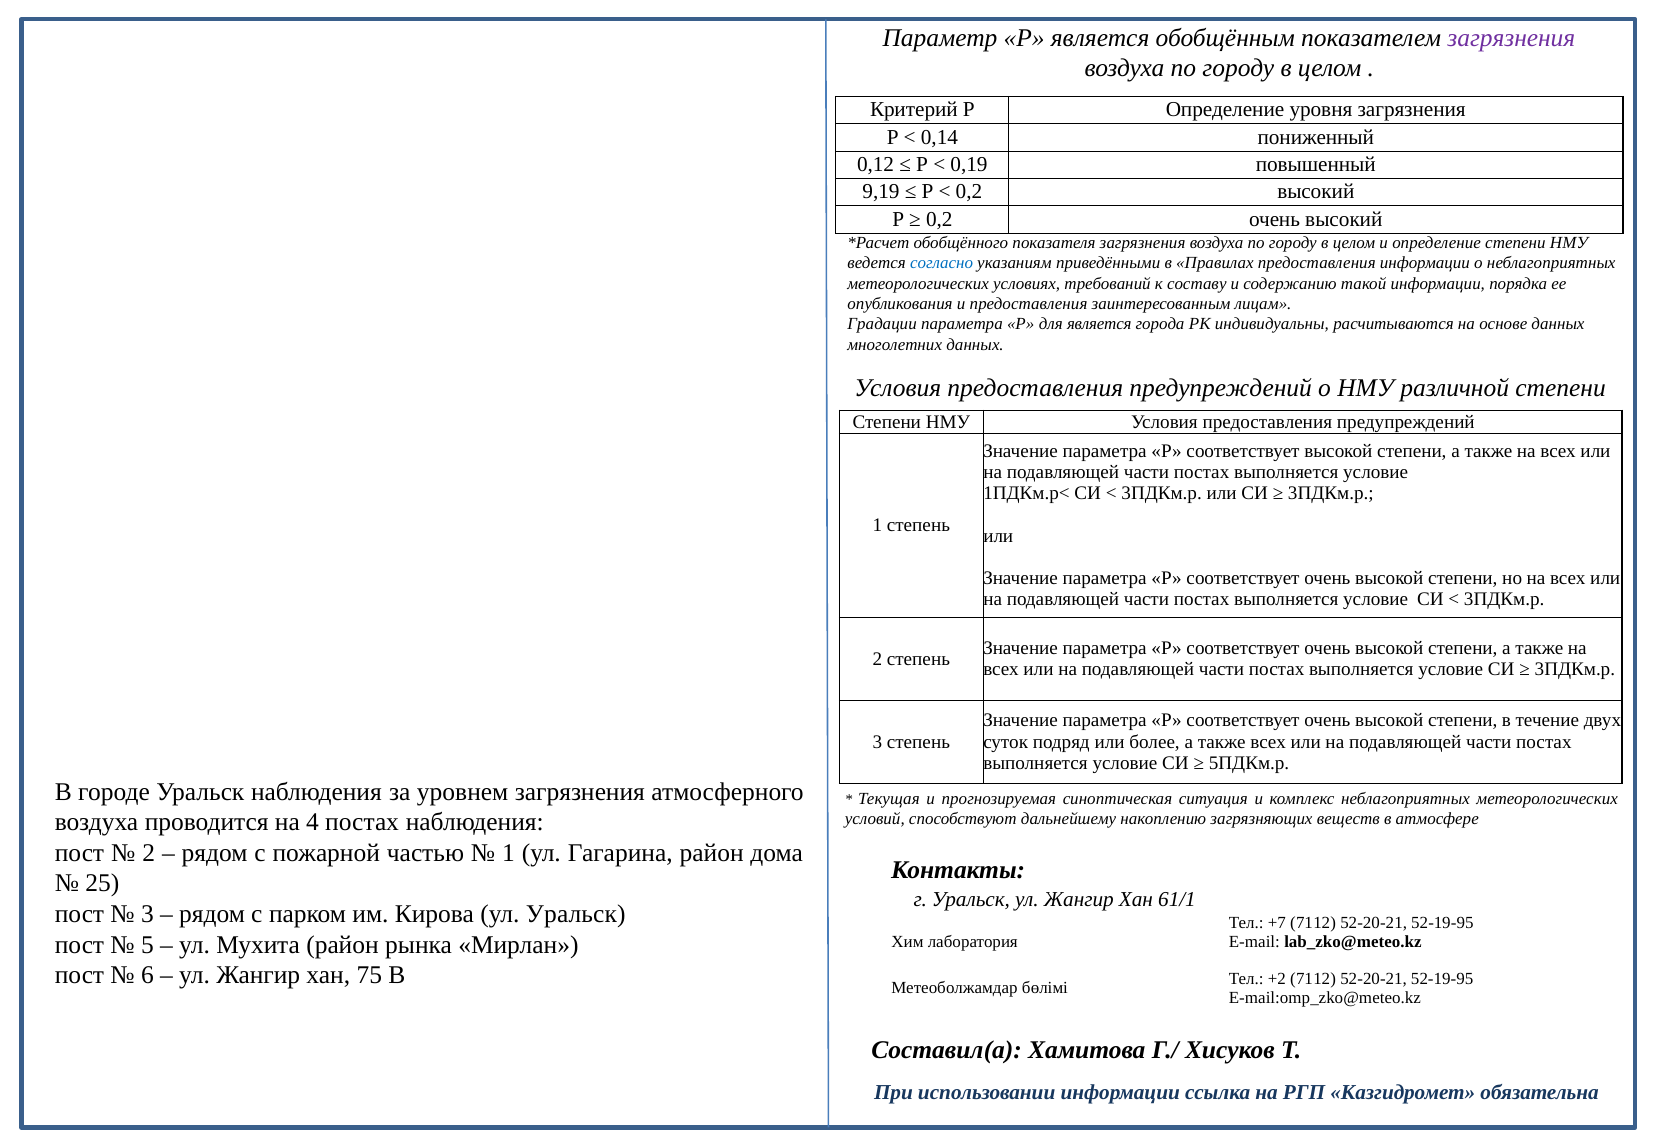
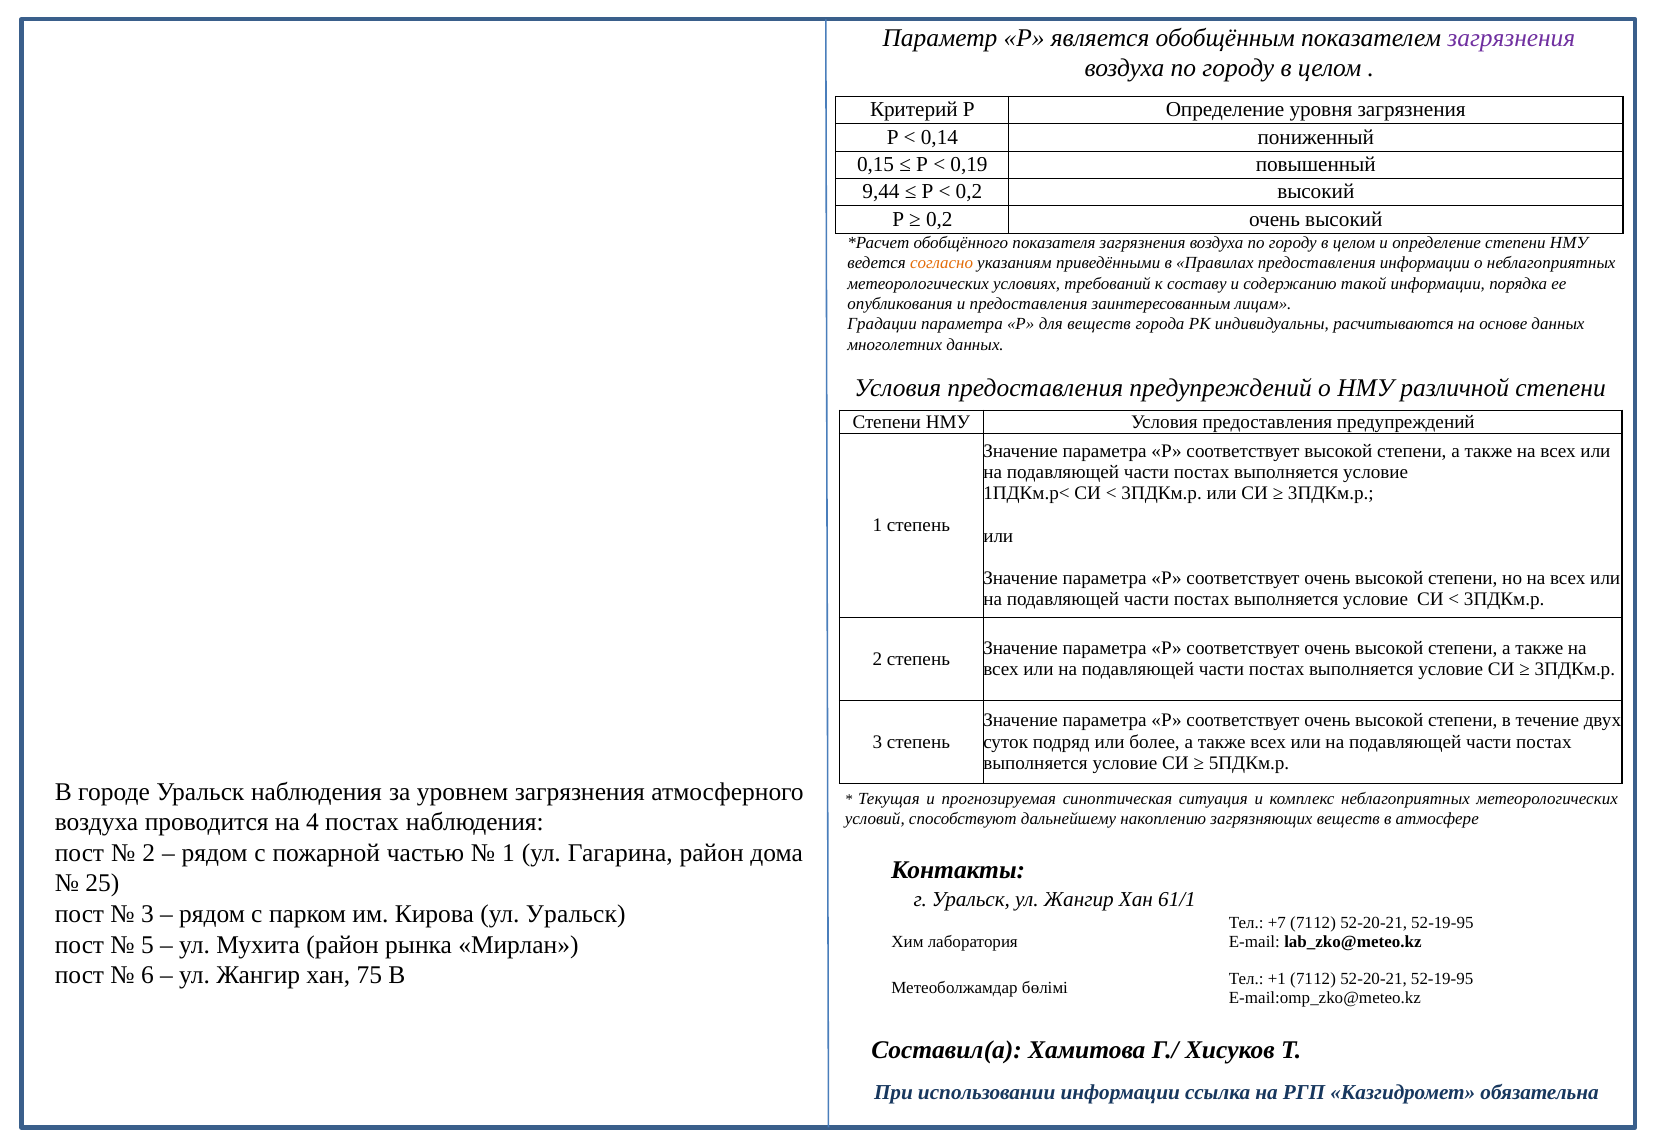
0,12: 0,12 -> 0,15
9,19: 9,19 -> 9,44
согласно colour: blue -> orange
для является: является -> веществ
+2: +2 -> +1
